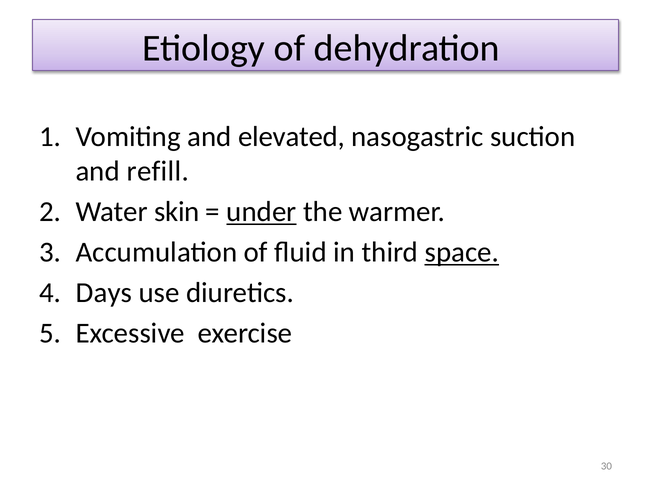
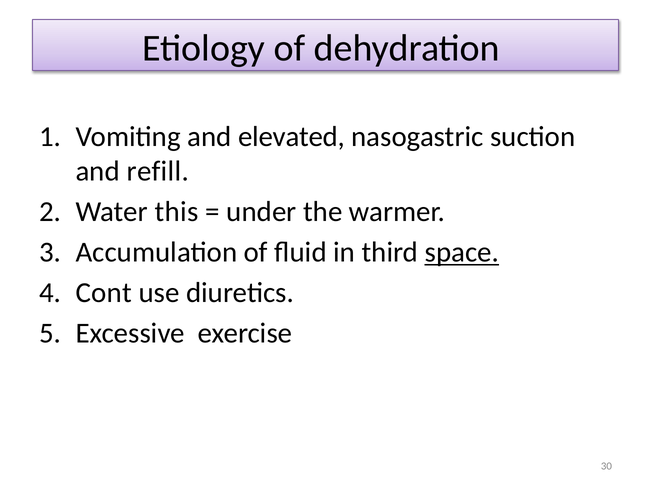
skin: skin -> this
under underline: present -> none
Days: Days -> Cont
